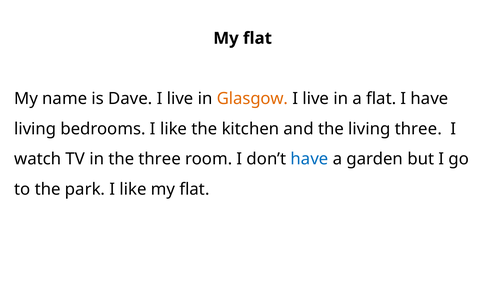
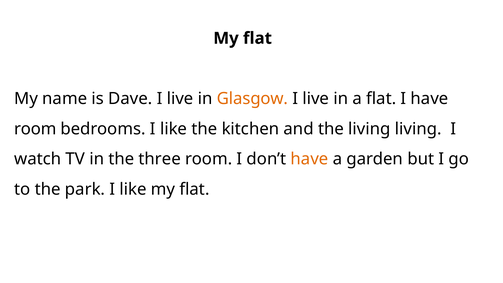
living at (35, 129): living -> room
living three: three -> living
have at (310, 159) colour: blue -> orange
